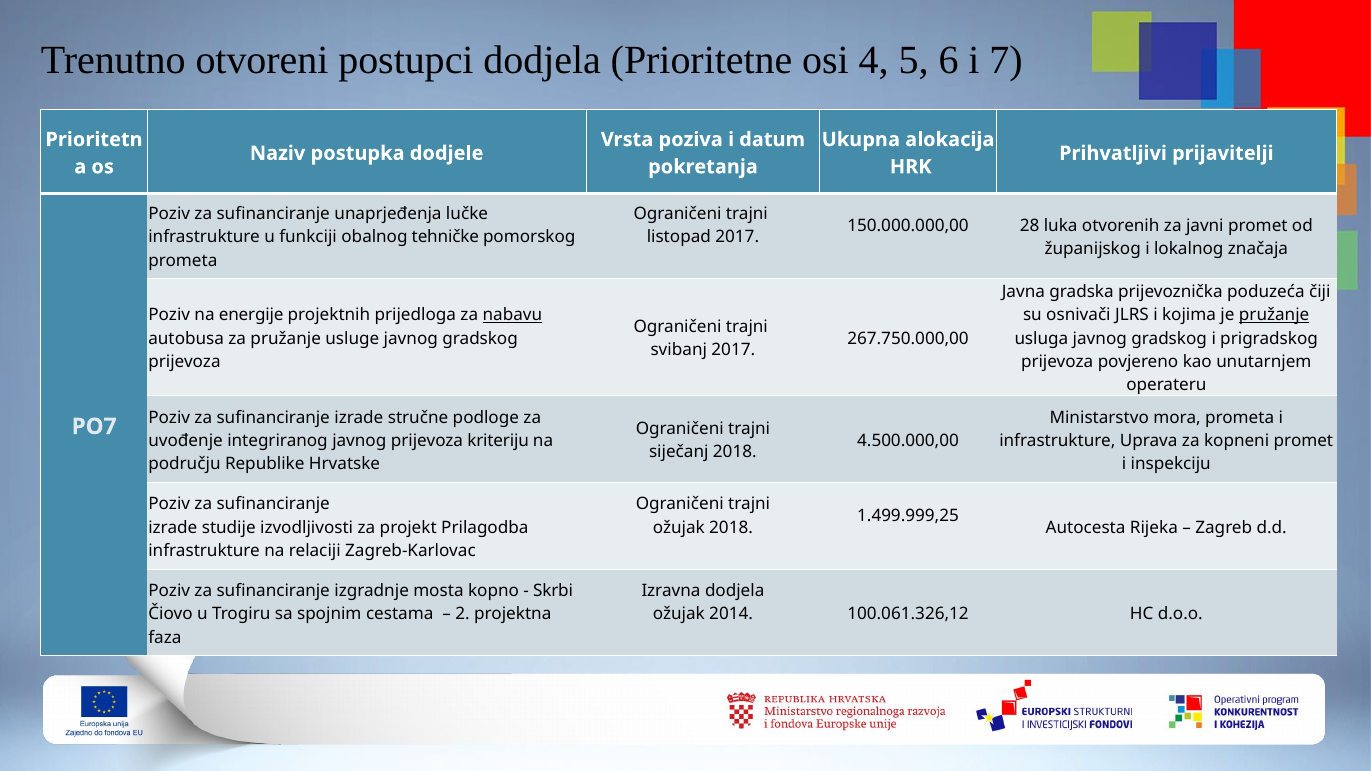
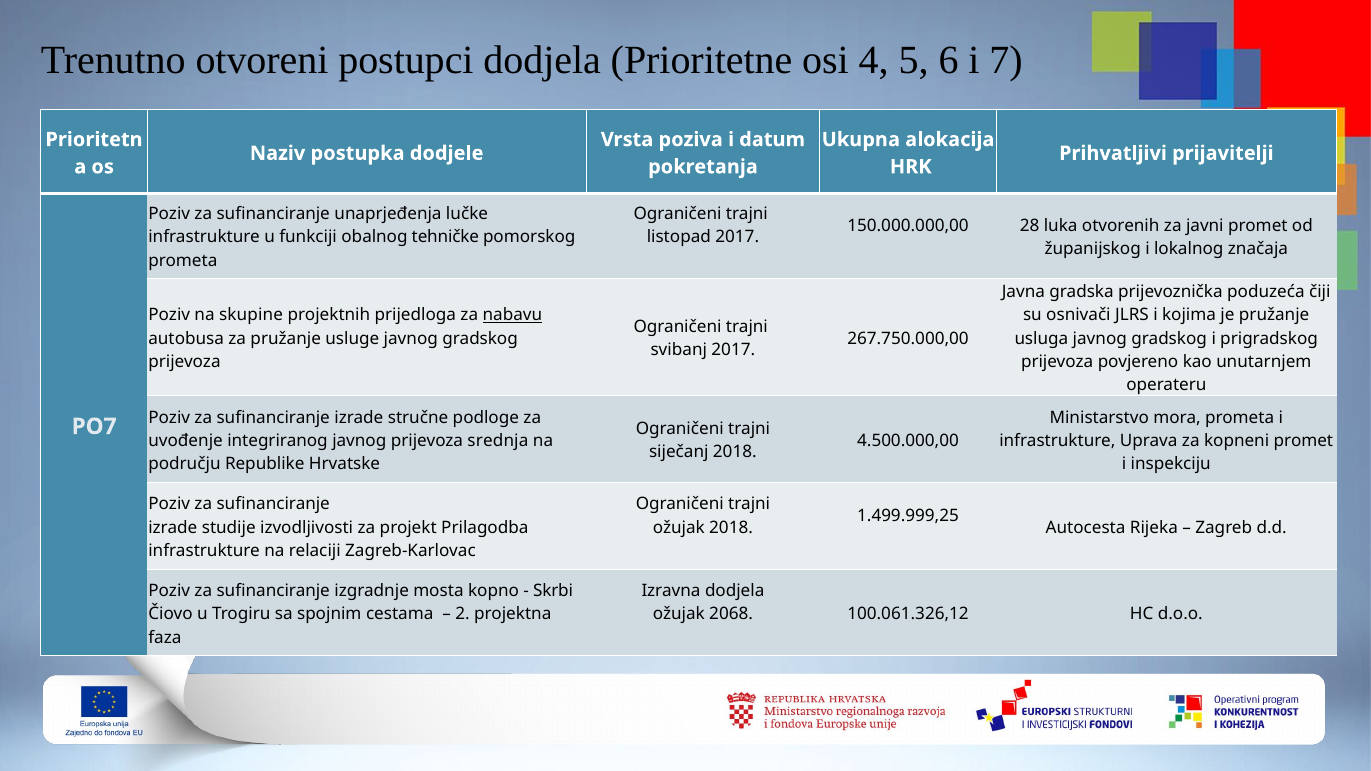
energije: energije -> skupine
pružanje at (1274, 315) underline: present -> none
kriteriju: kriteriju -> srednja
2014: 2014 -> 2068
